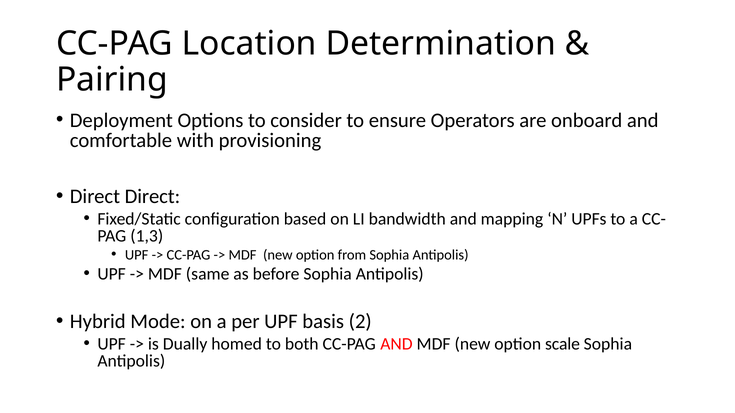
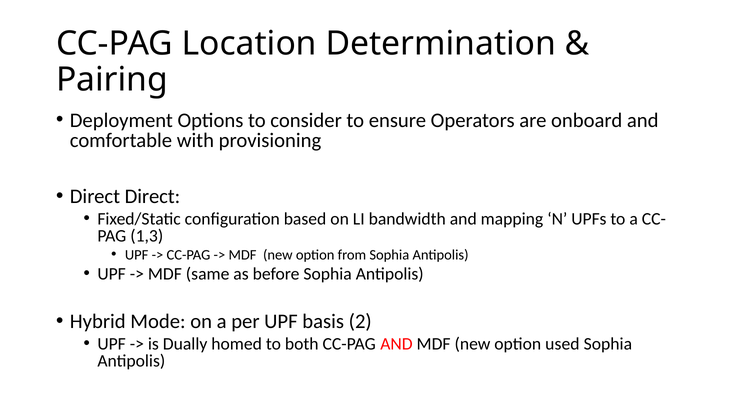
scale: scale -> used
